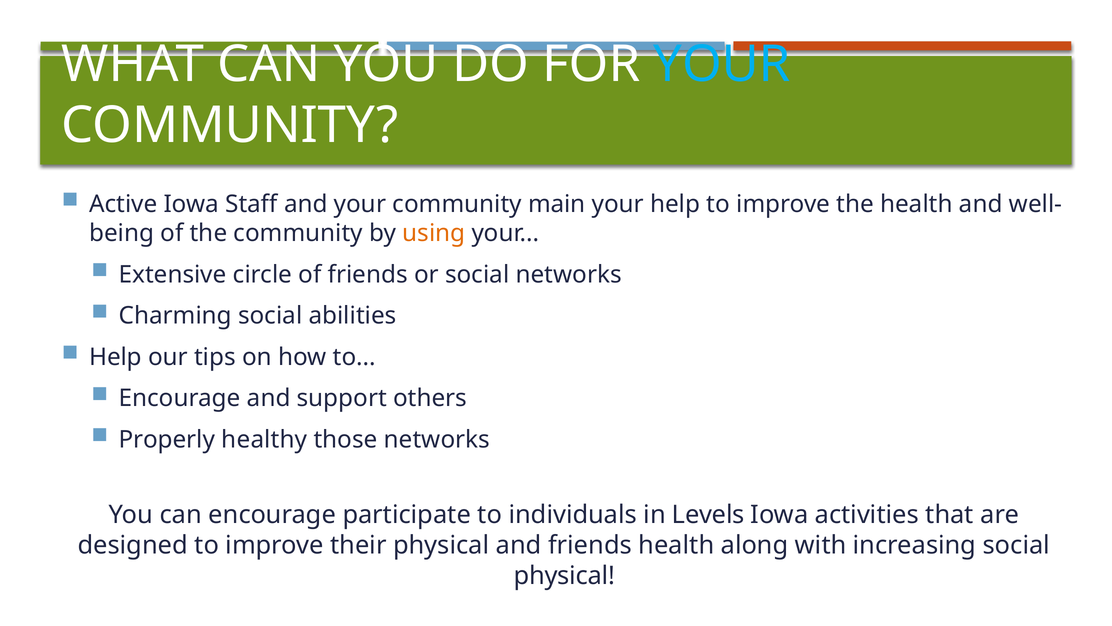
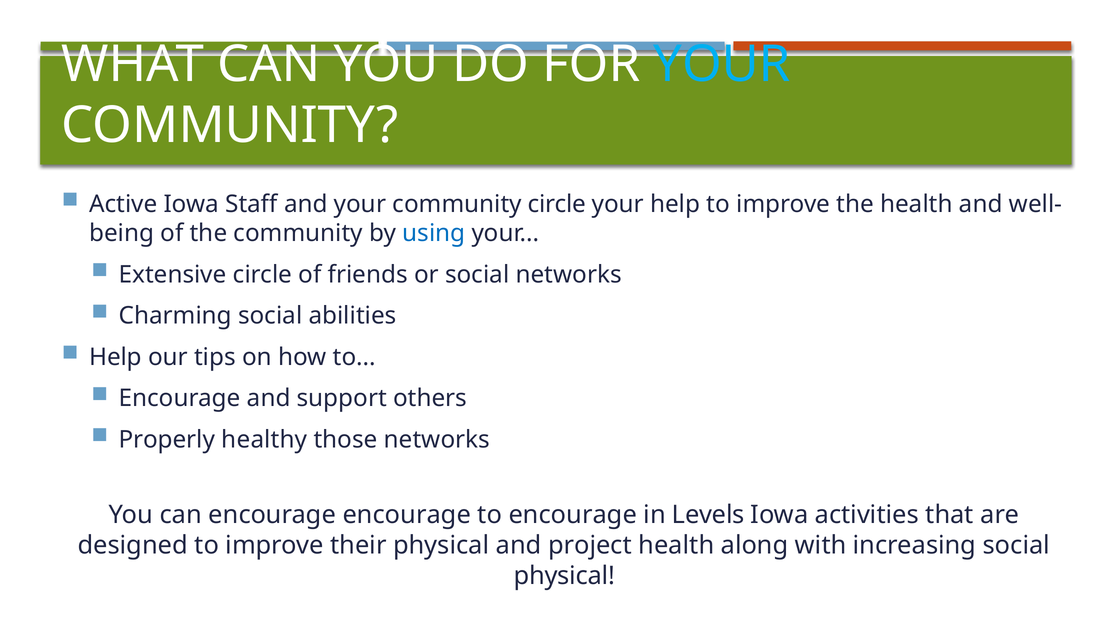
community main: main -> circle
using colour: orange -> blue
encourage participate: participate -> encourage
to individuals: individuals -> encourage
and friends: friends -> project
